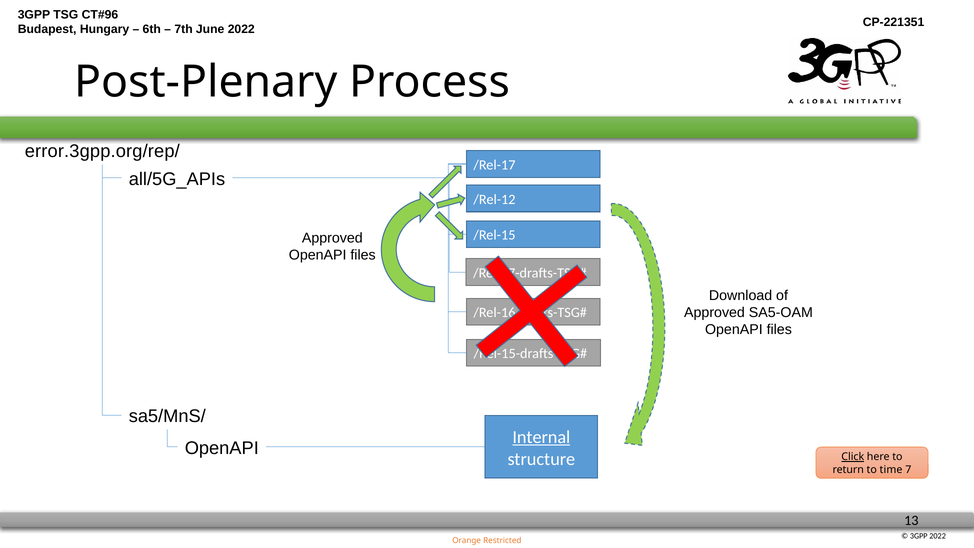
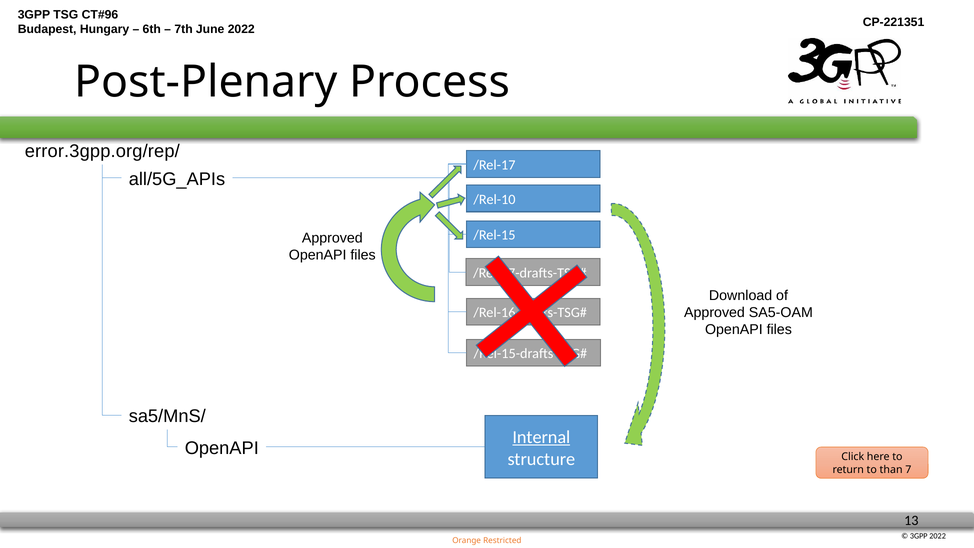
/Rel-12: /Rel-12 -> /Rel-10
Click underline: present -> none
time: time -> than
